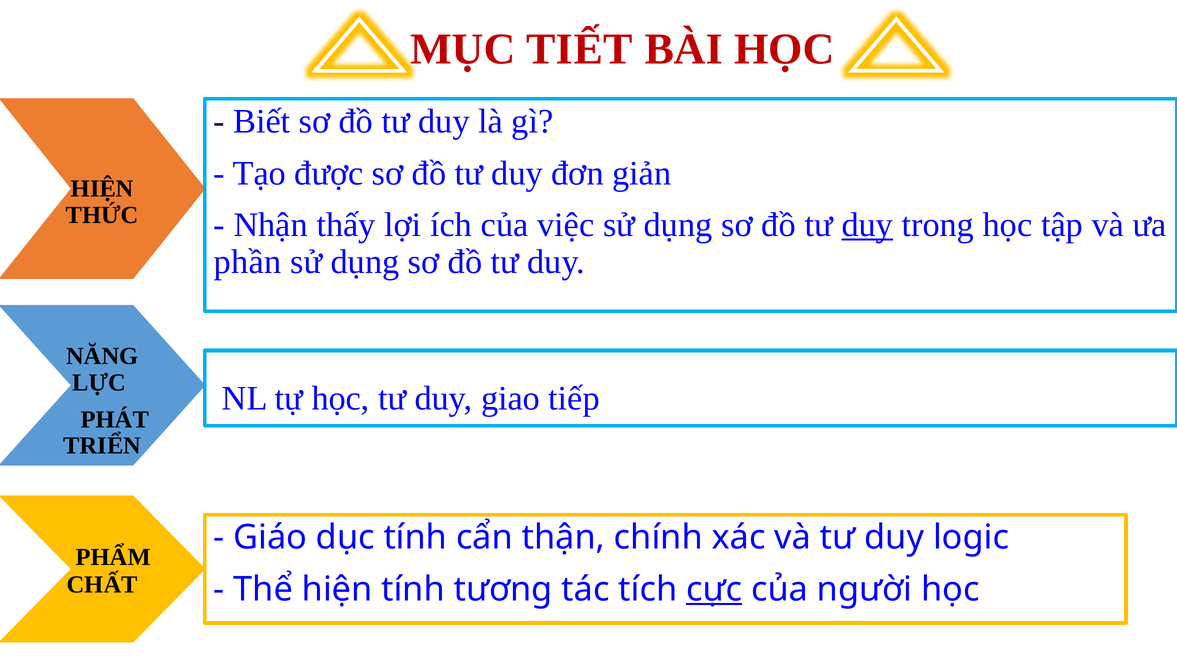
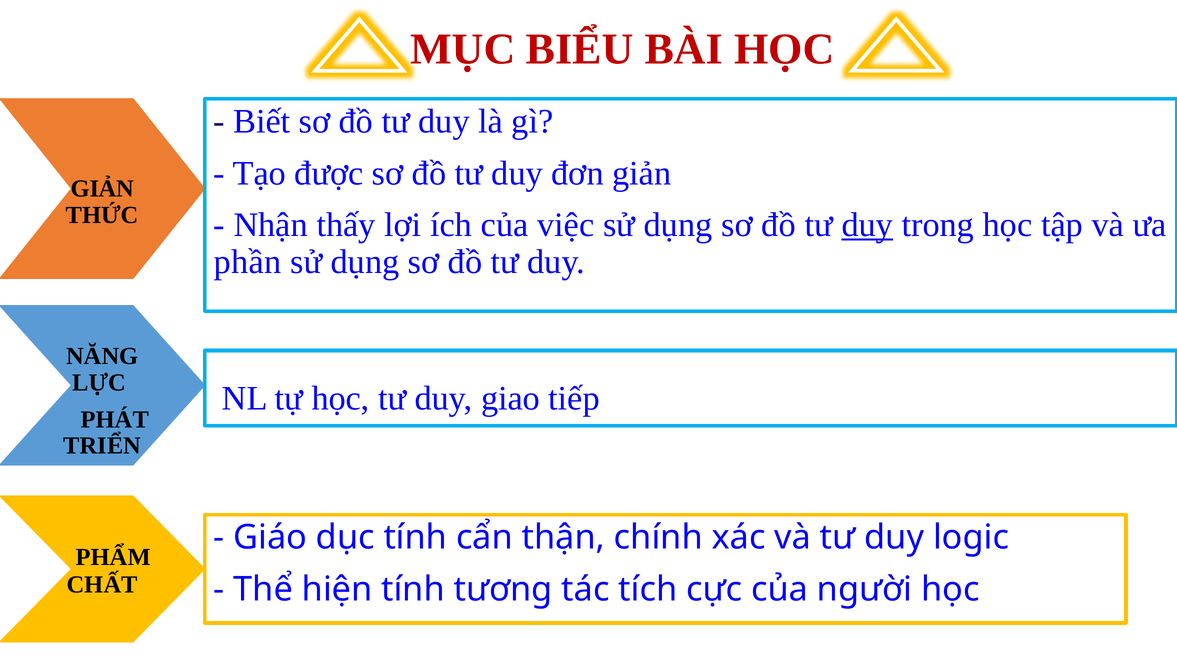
TIẾT: TIẾT -> BIỂU
HIỆN at (102, 188): HIỆN -> GIẢN
cực underline: present -> none
